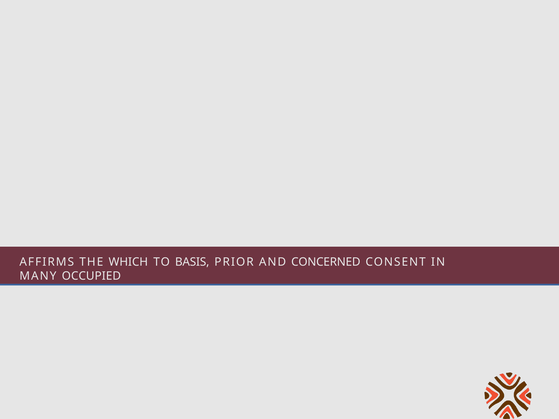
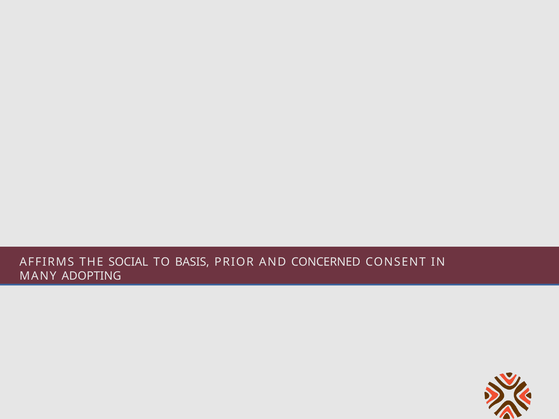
WHICH: WHICH -> SOCIAL
OCCUPIED: OCCUPIED -> ADOPTING
